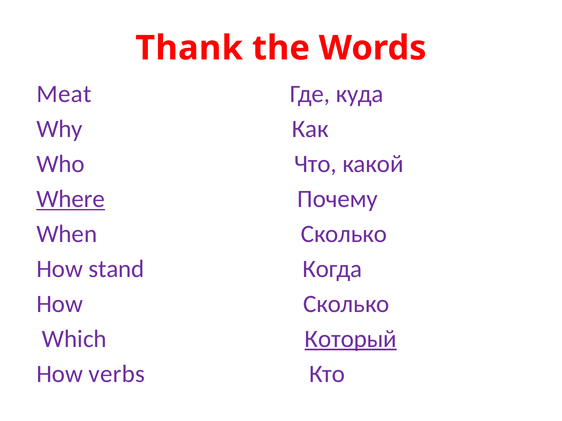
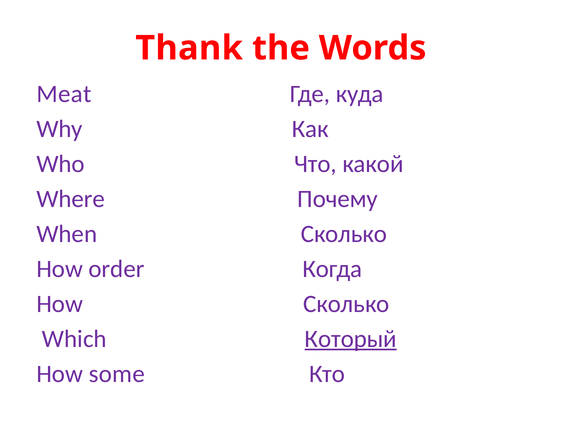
Where underline: present -> none
stand: stand -> order
verbs: verbs -> some
